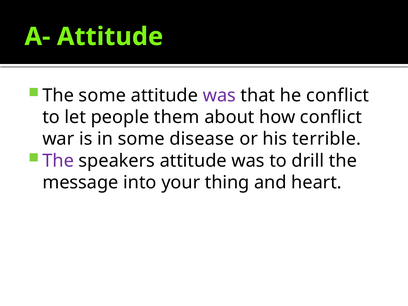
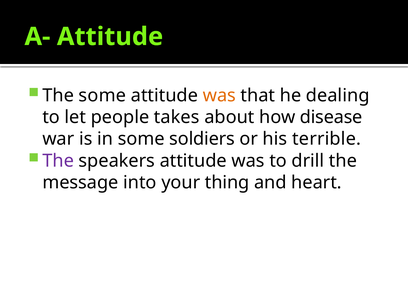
was at (219, 95) colour: purple -> orange
he conflict: conflict -> dealing
them: them -> takes
how conflict: conflict -> disease
disease: disease -> soldiers
